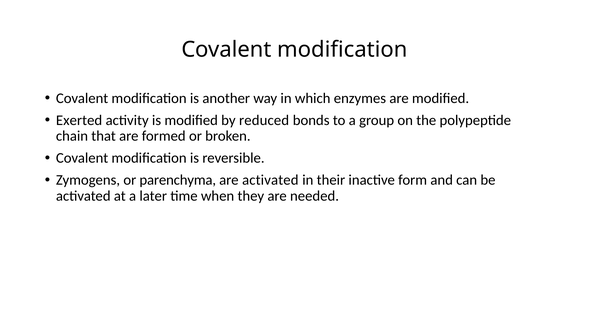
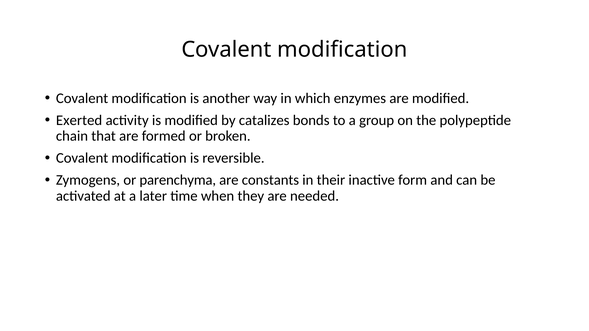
reduced: reduced -> catalizes
are activated: activated -> constants
